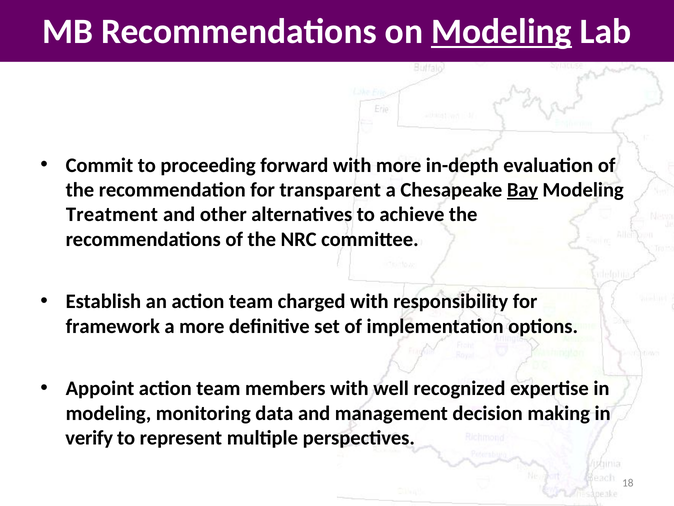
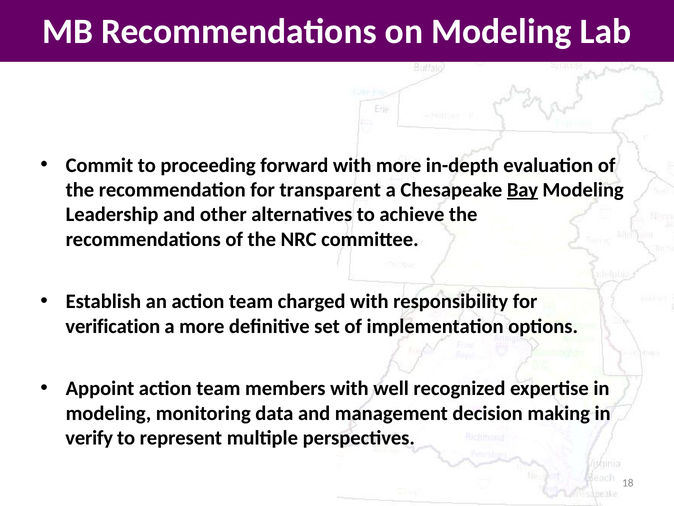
Modeling at (501, 32) underline: present -> none
Treatment: Treatment -> Leadership
framework: framework -> verification
